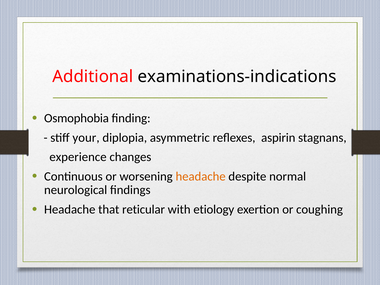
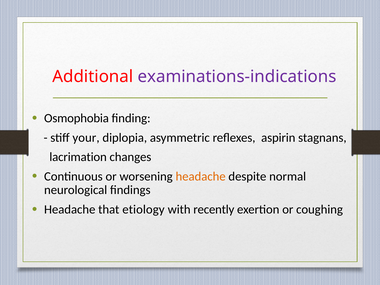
examinations-indications colour: black -> purple
experience: experience -> lacrimation
reticular: reticular -> etiology
etiology: etiology -> recently
